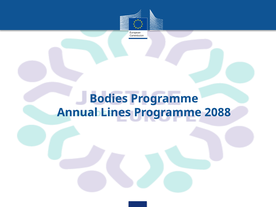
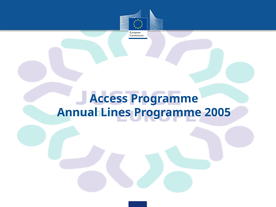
Bodies: Bodies -> Access
2088: 2088 -> 2005
